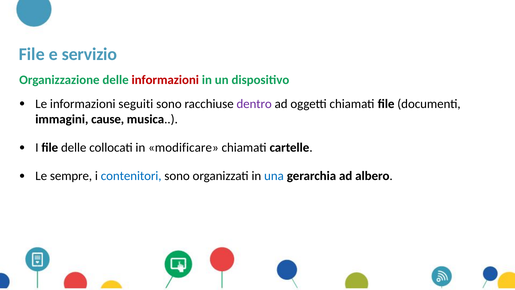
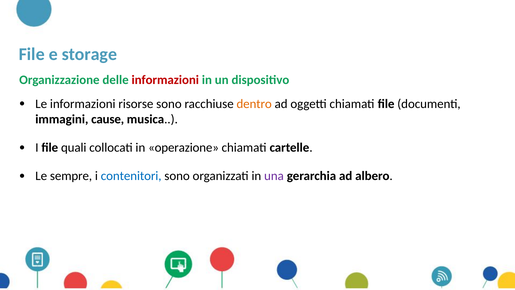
servizio: servizio -> storage
seguiti: seguiti -> risorse
dentro colour: purple -> orange
file delle: delle -> quali
modificare: modificare -> operazione
una colour: blue -> purple
